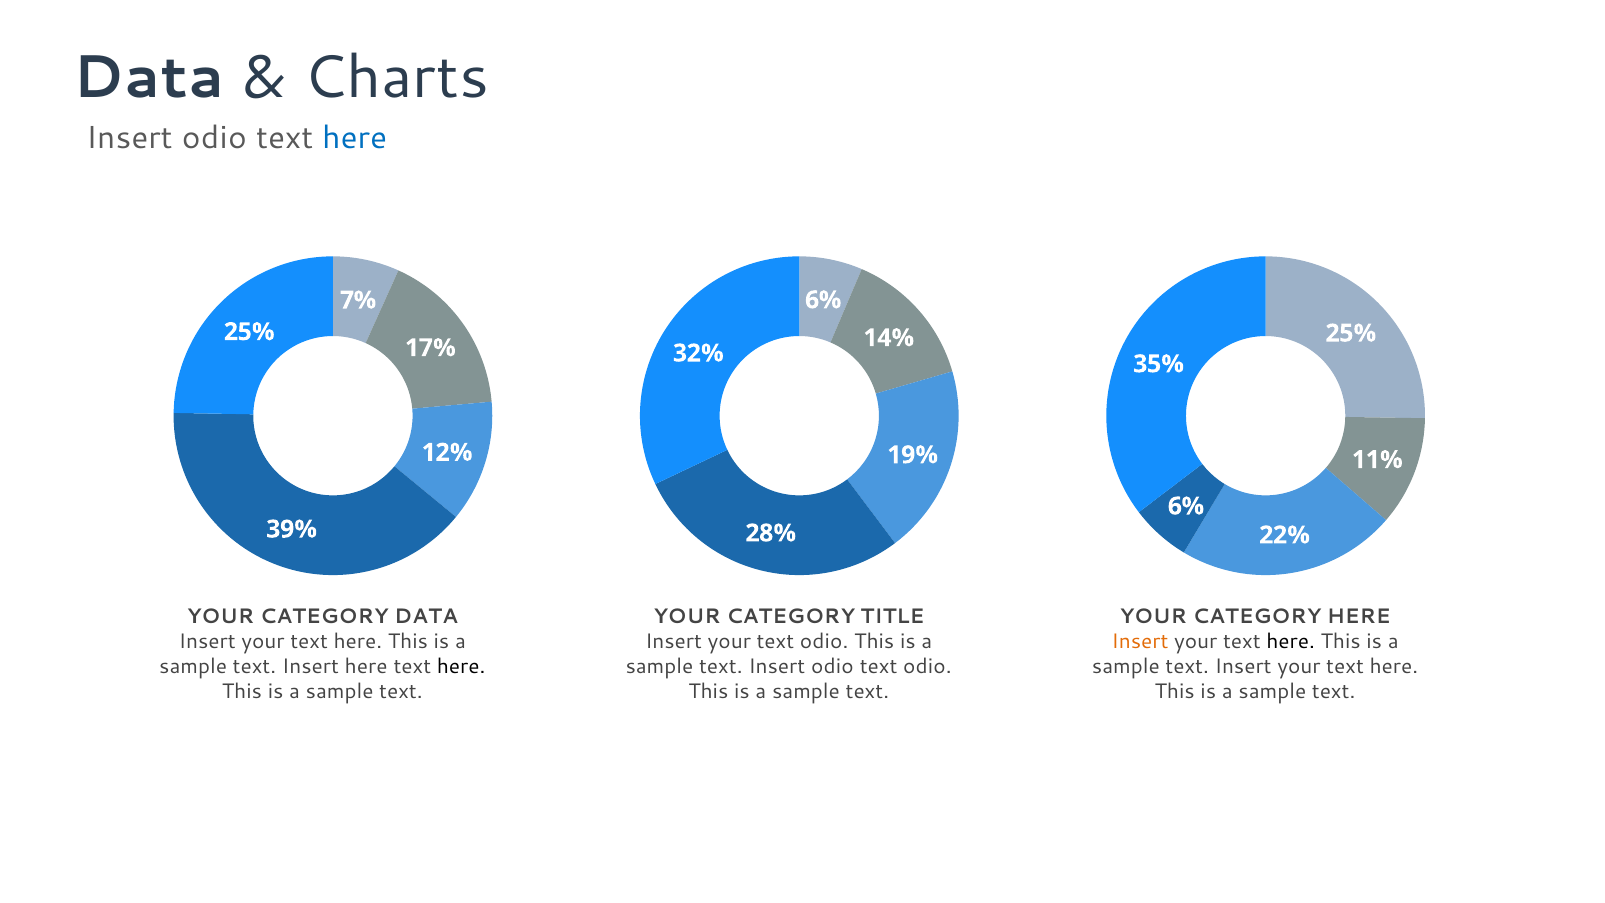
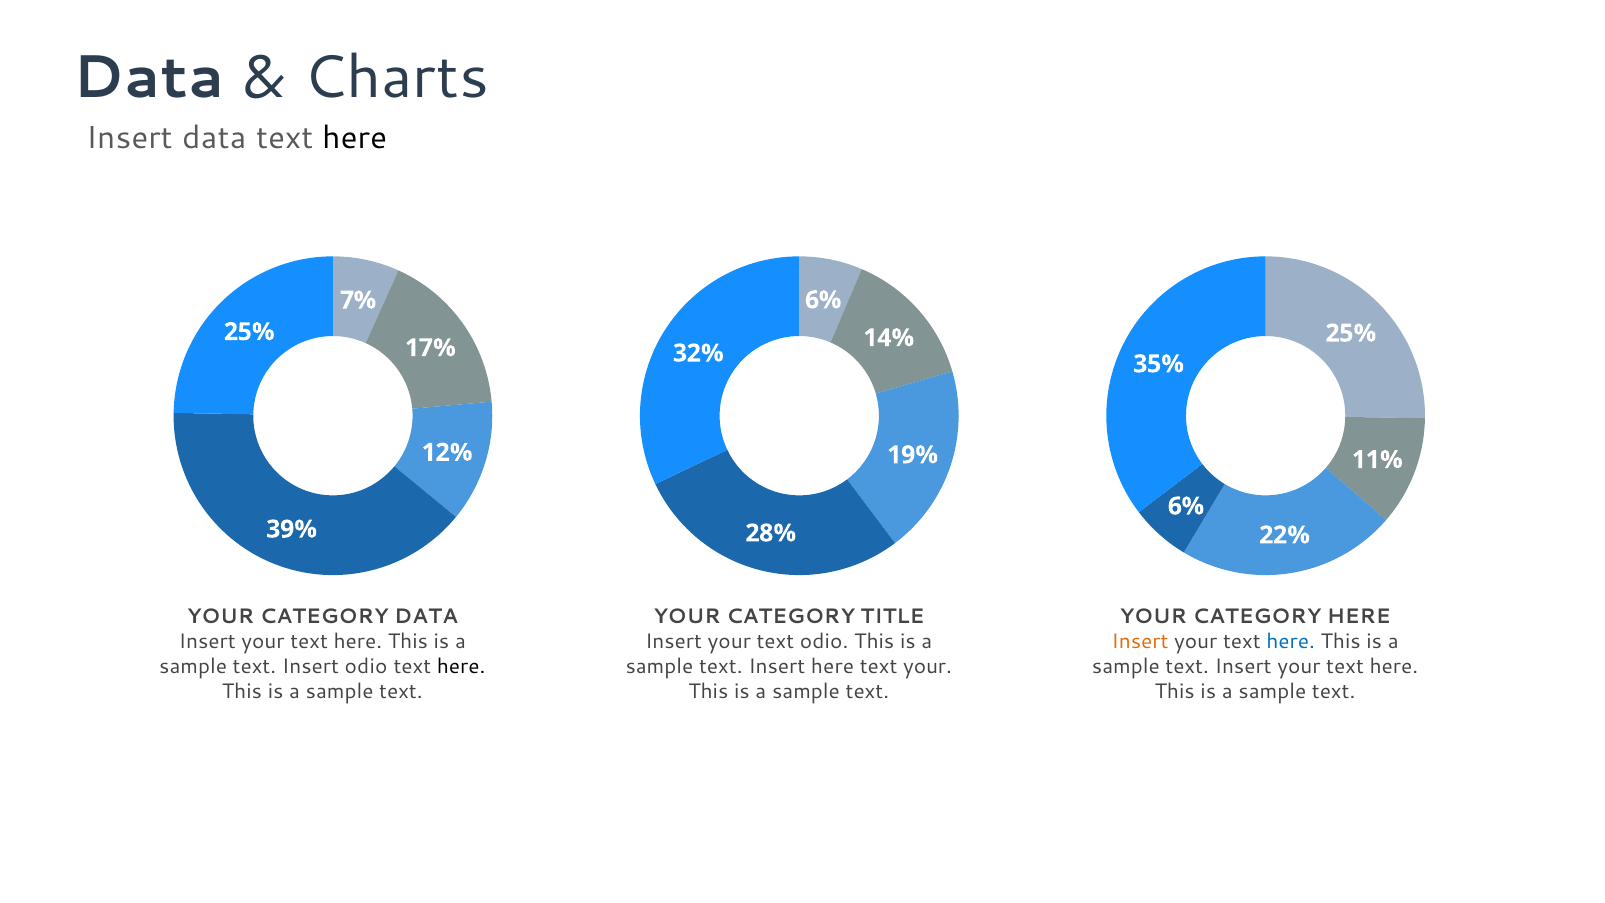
odio at (214, 138): odio -> data
here at (355, 138) colour: blue -> black
here at (1291, 642) colour: black -> blue
Insert here: here -> odio
text Insert odio: odio -> here
odio at (927, 667): odio -> your
